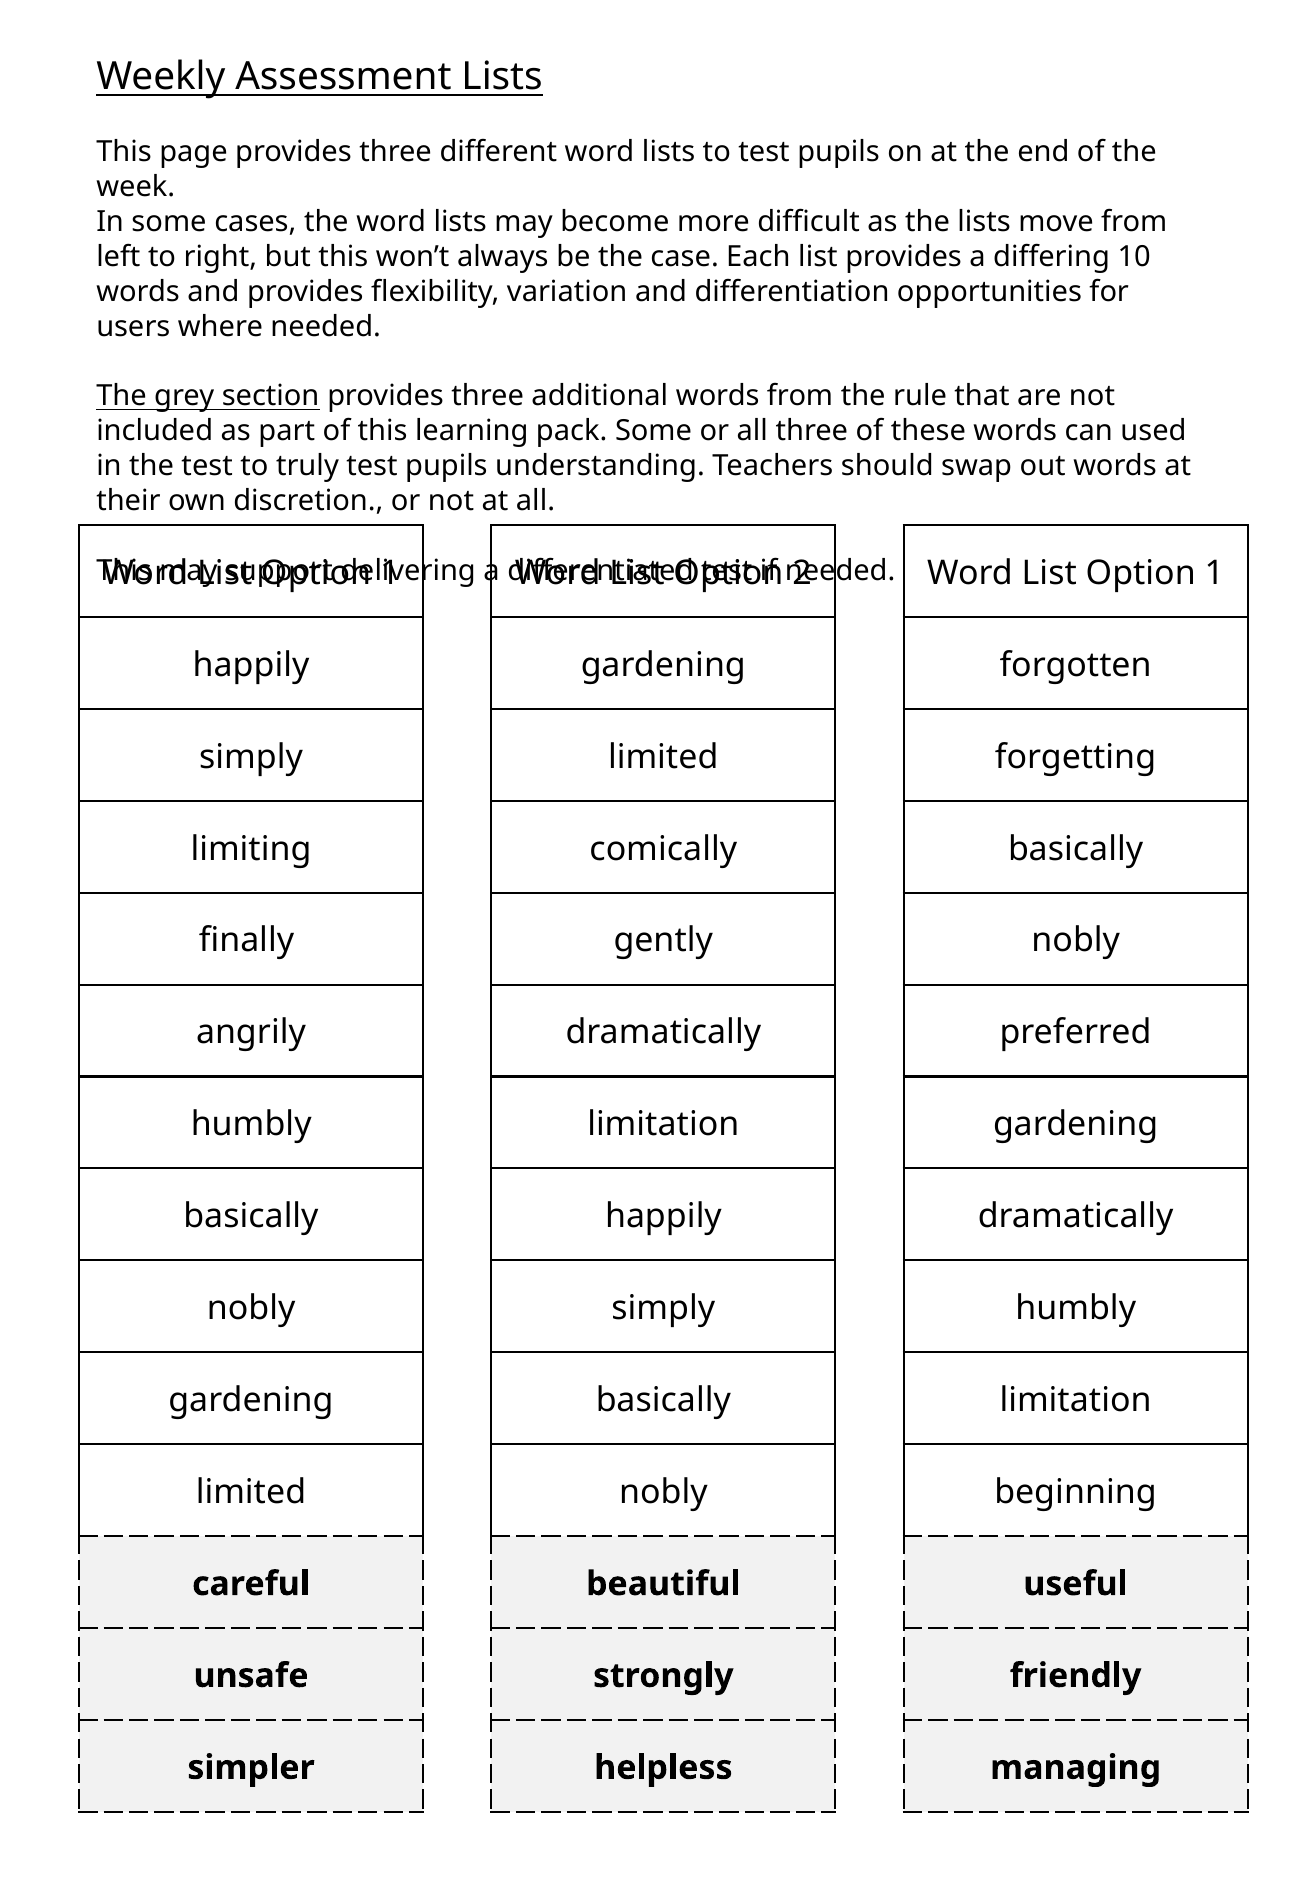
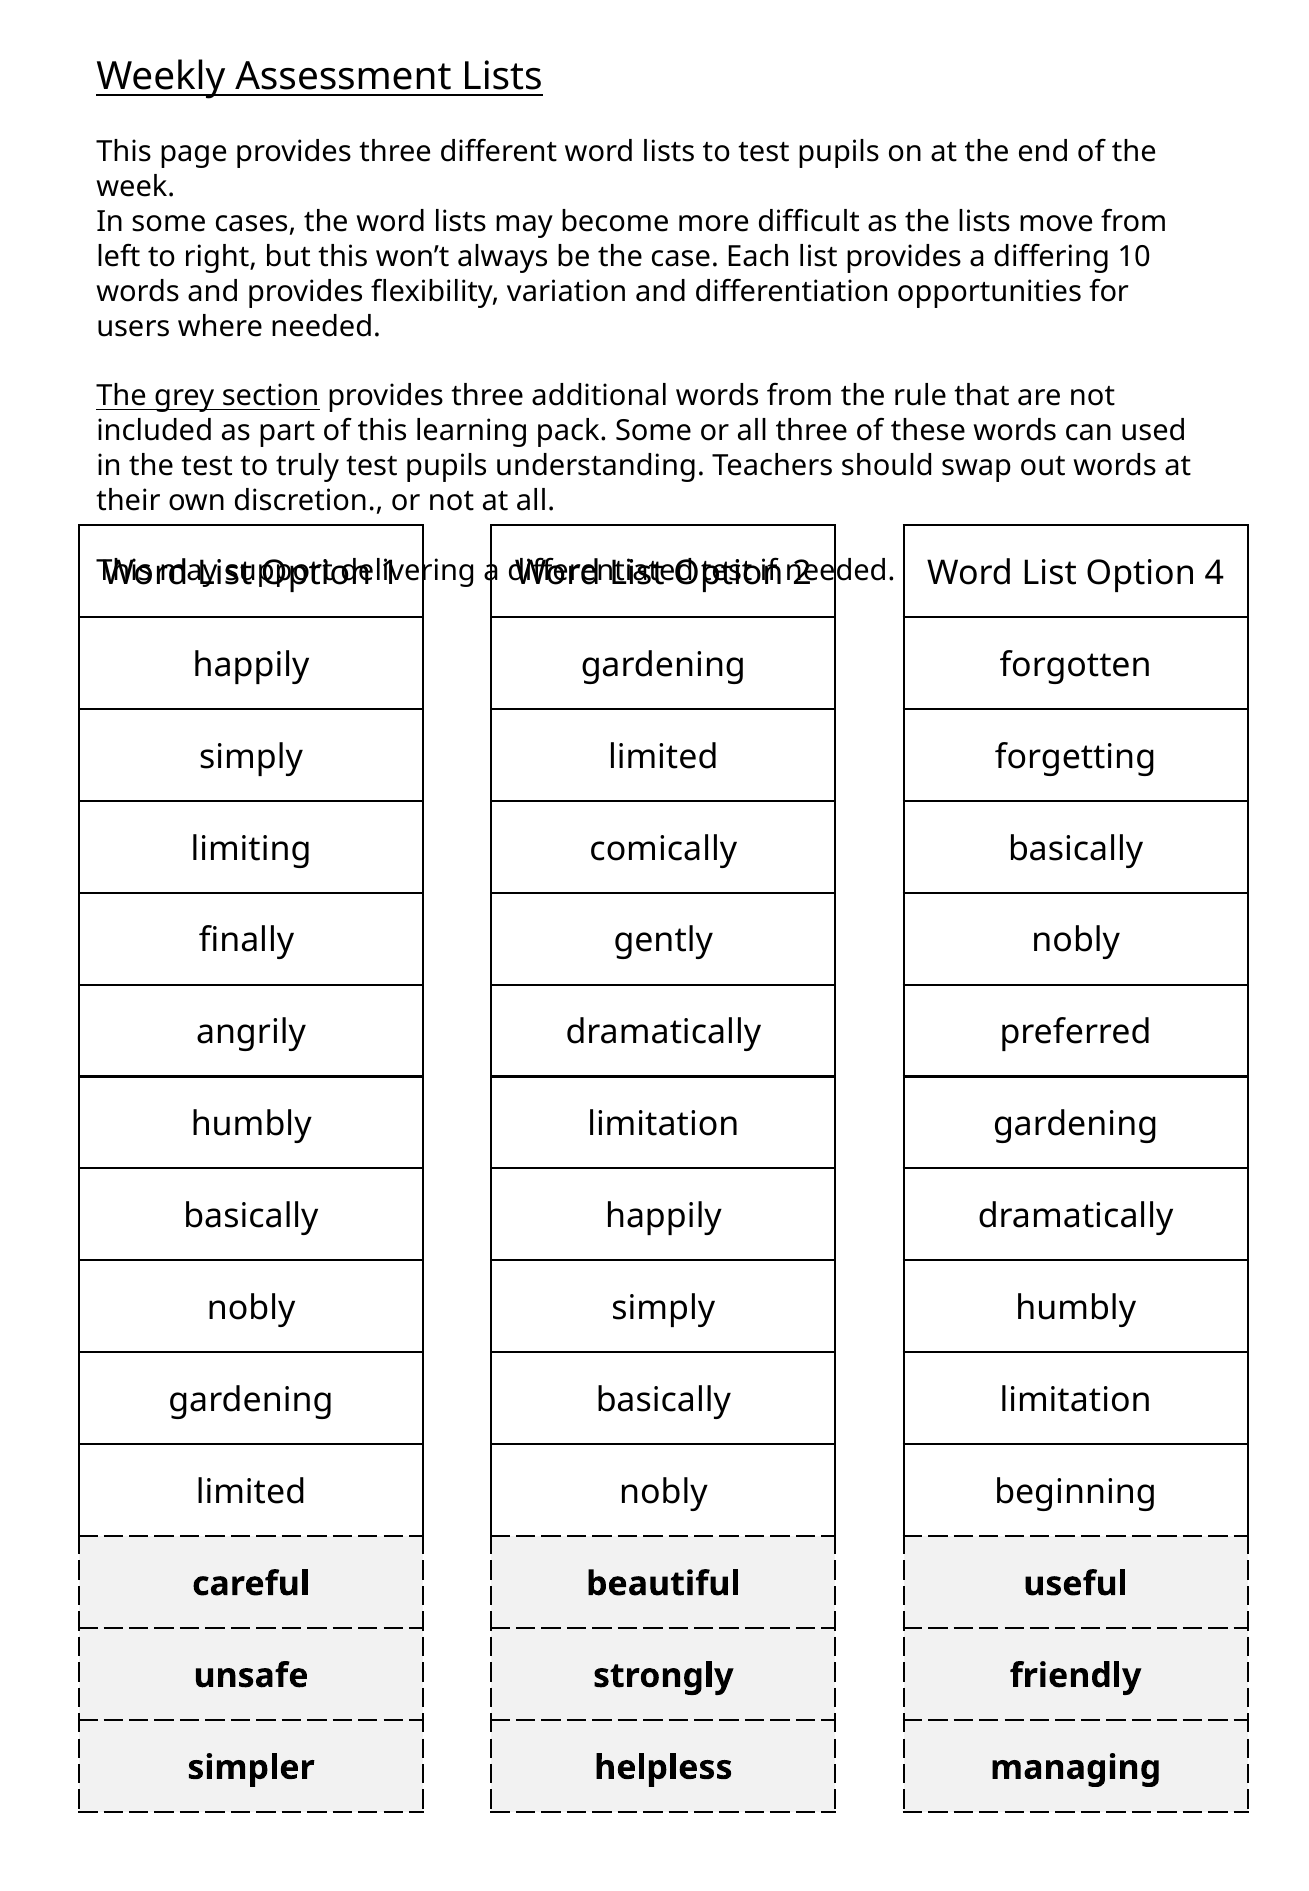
1 at (1214, 573): 1 -> 4
